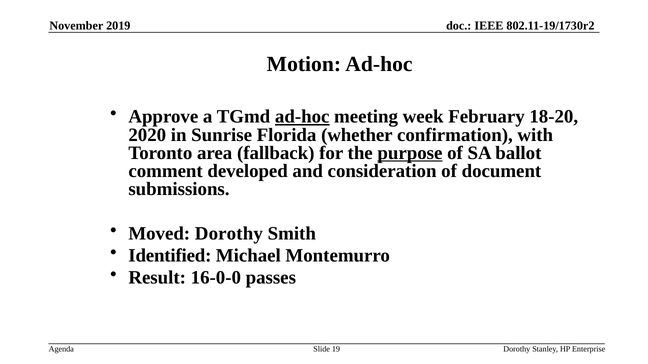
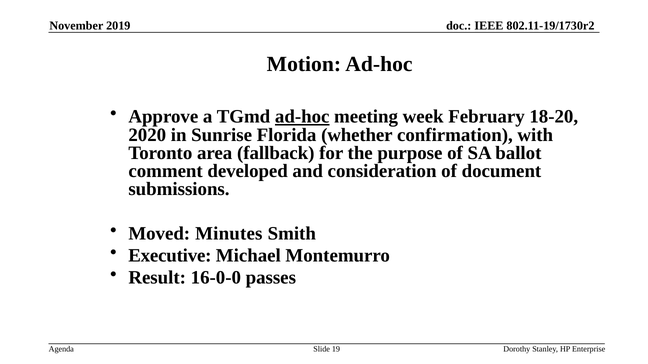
purpose underline: present -> none
Moved Dorothy: Dorothy -> Minutes
Identified: Identified -> Executive
